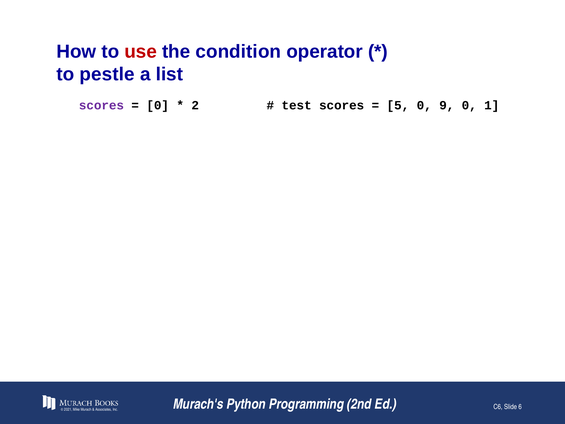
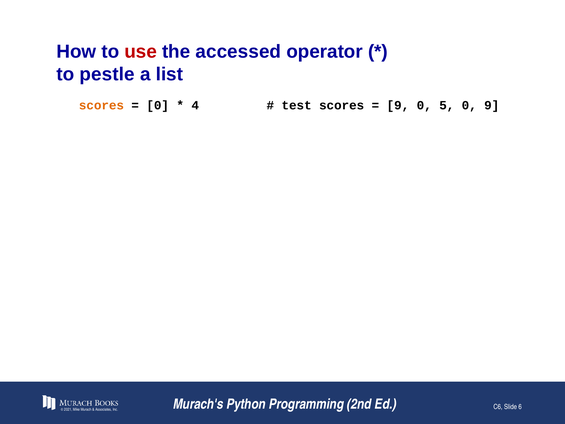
condition: condition -> accessed
scores at (101, 105) colour: purple -> orange
2: 2 -> 4
5 at (398, 105): 5 -> 9
9: 9 -> 5
0 1: 1 -> 9
